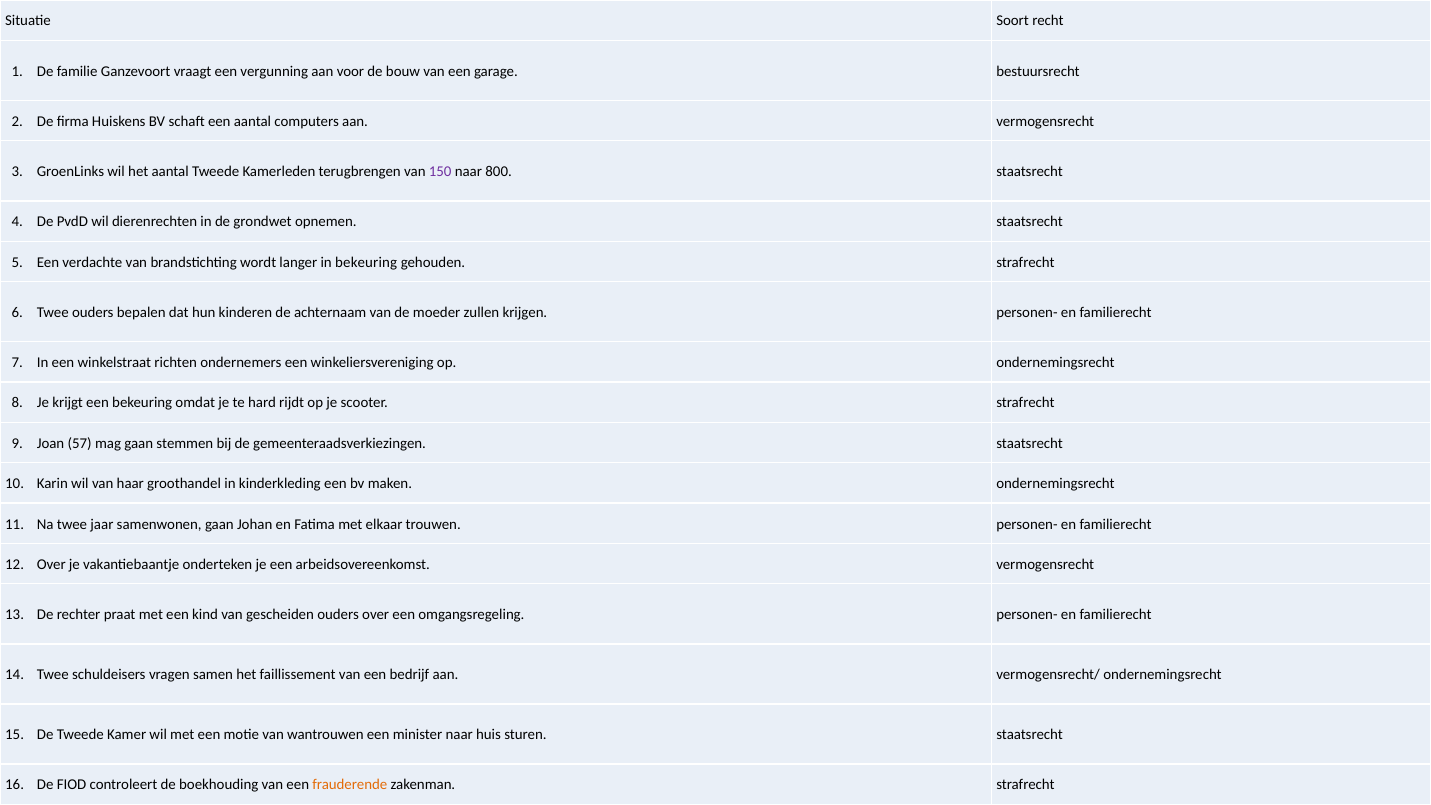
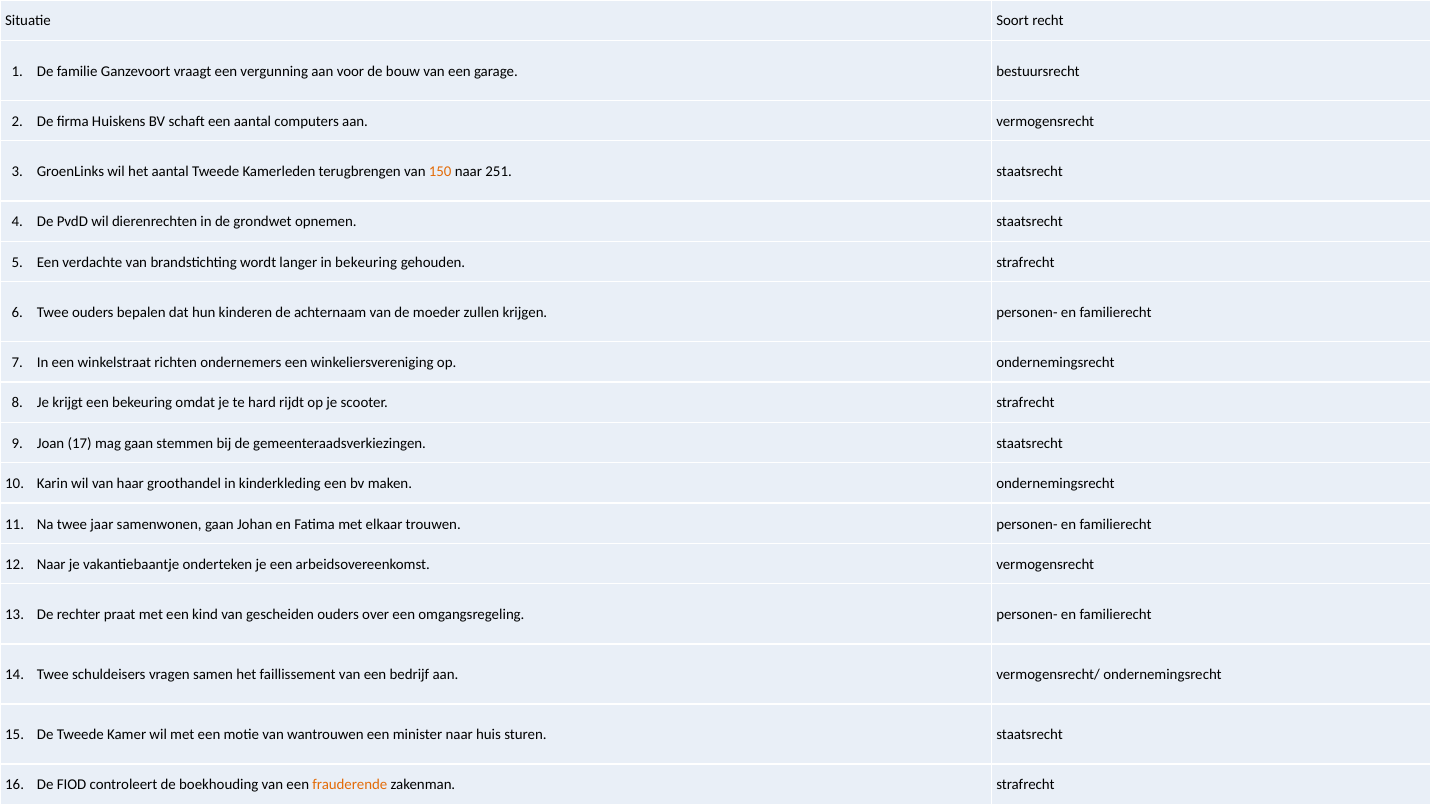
150 colour: purple -> orange
800: 800 -> 251
57: 57 -> 17
12 Over: Over -> Naar
